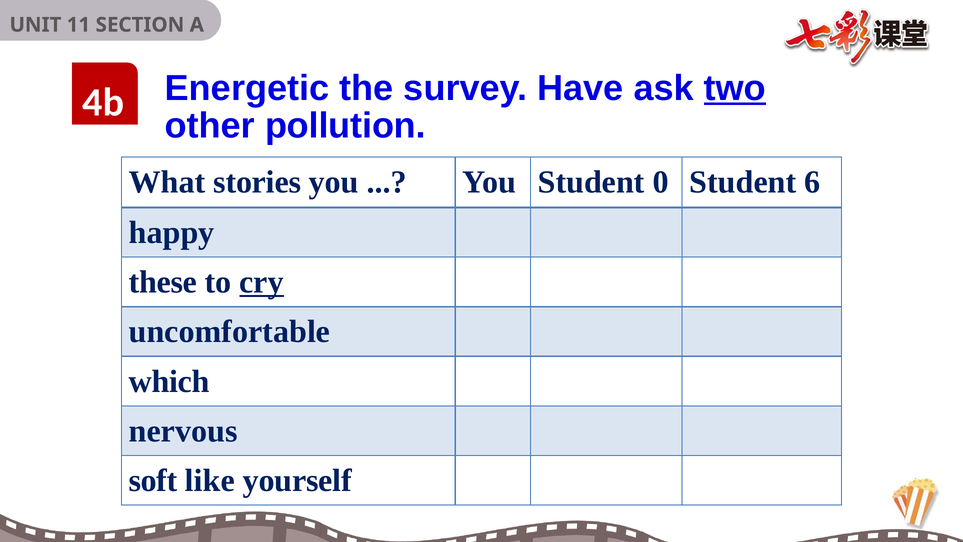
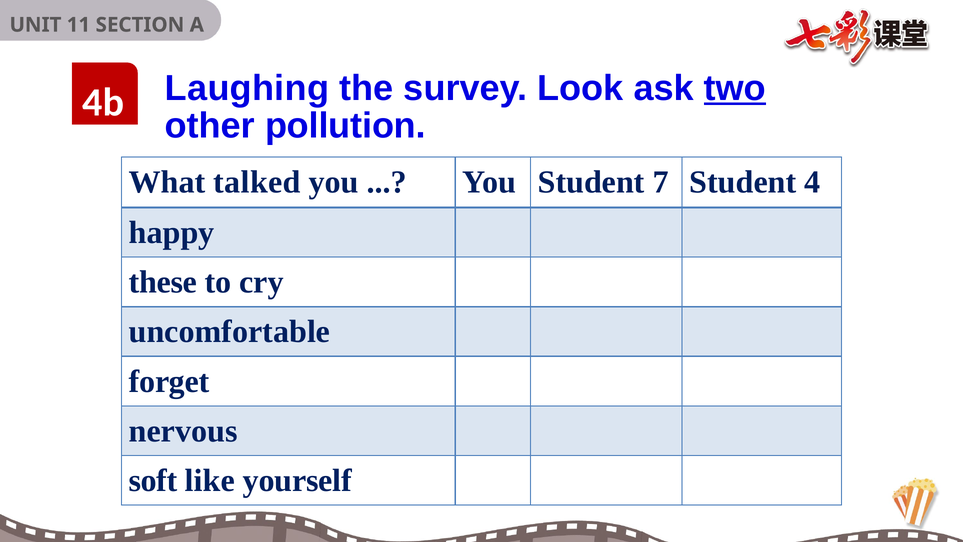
Energetic: Energetic -> Laughing
Have: Have -> Look
stories: stories -> talked
0: 0 -> 7
6: 6 -> 4
cry underline: present -> none
which: which -> forget
